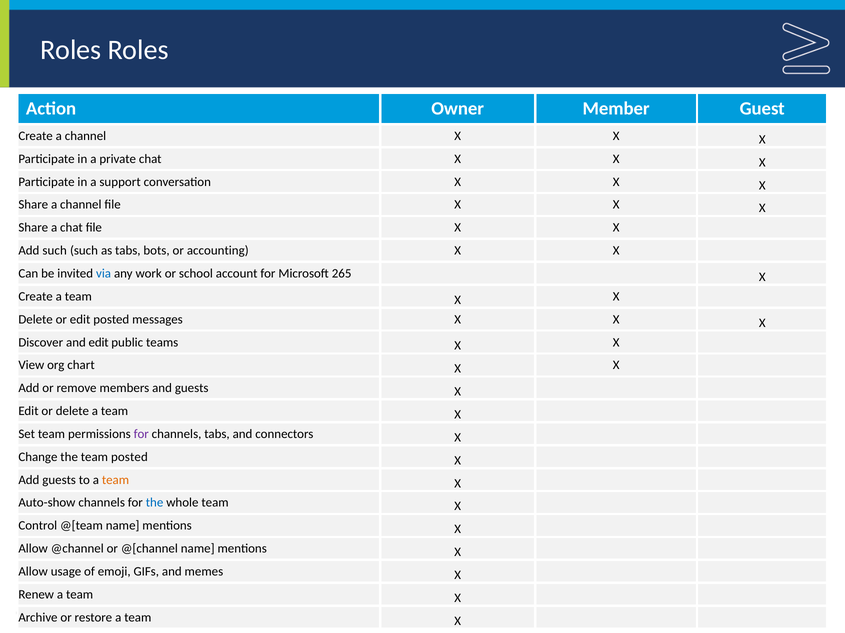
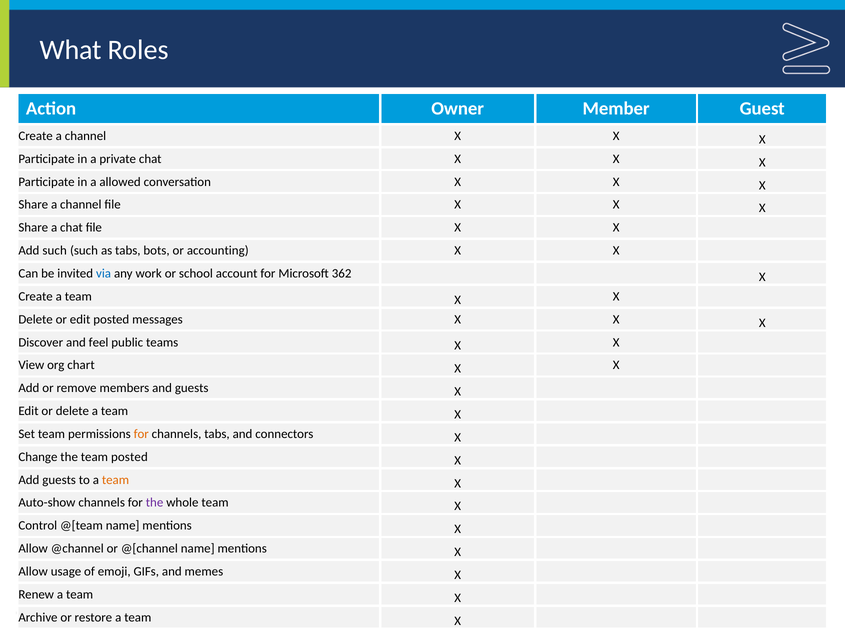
Roles at (71, 50): Roles -> What
support: support -> allowed
265: 265 -> 362
and edit: edit -> feel
for at (141, 434) colour: purple -> orange
the at (155, 503) colour: blue -> purple
